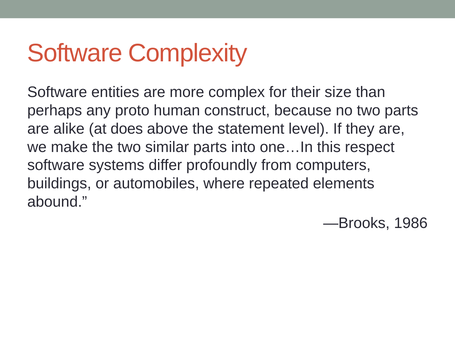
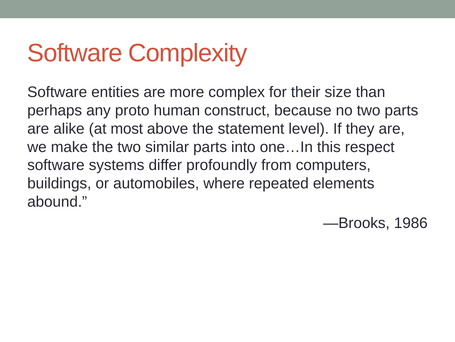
does: does -> most
